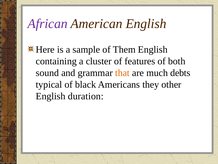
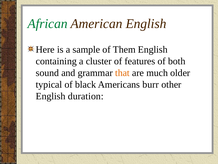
African colour: purple -> green
debts: debts -> older
they: they -> burr
